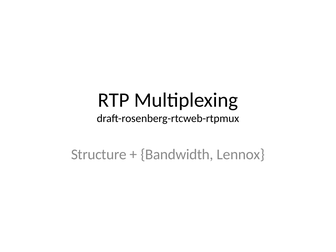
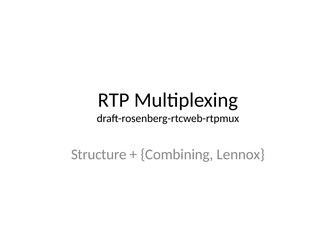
Bandwidth: Bandwidth -> Combining
